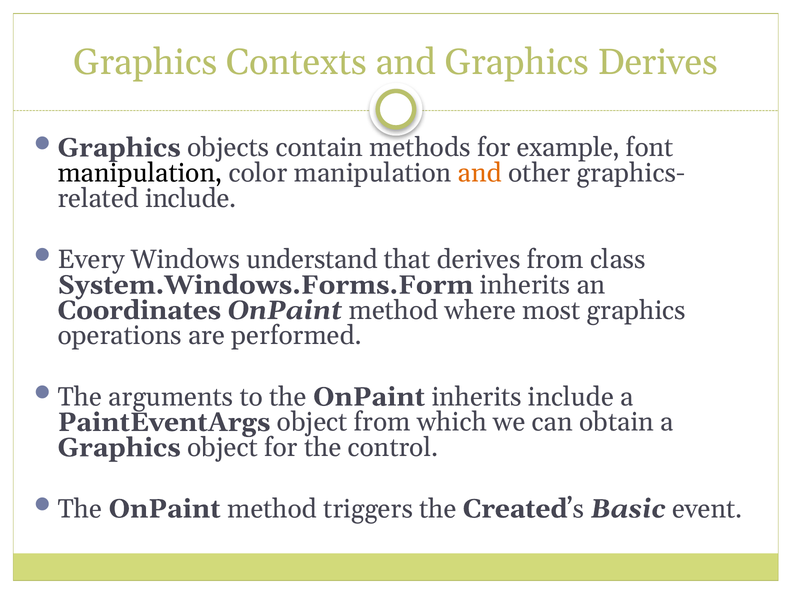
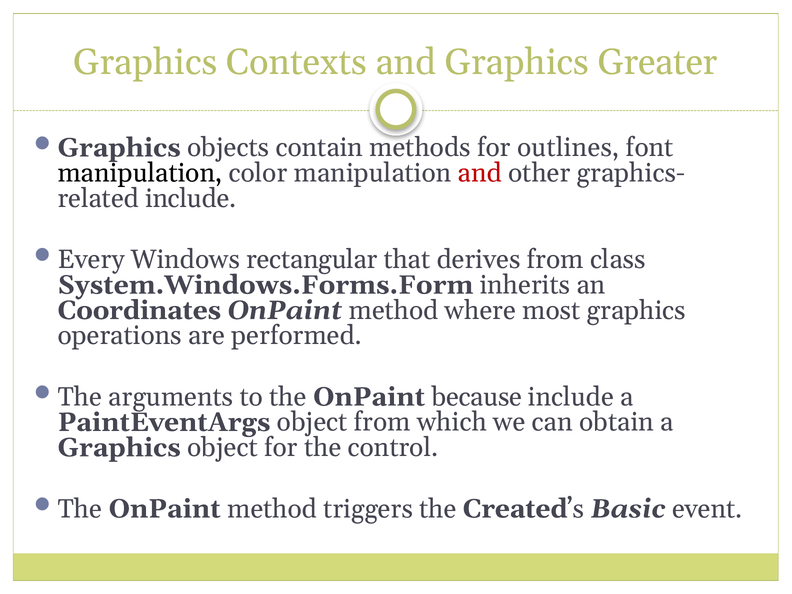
Graphics Derives: Derives -> Greater
example: example -> outlines
and at (480, 173) colour: orange -> red
understand: understand -> rectangular
OnPaint inherits: inherits -> because
